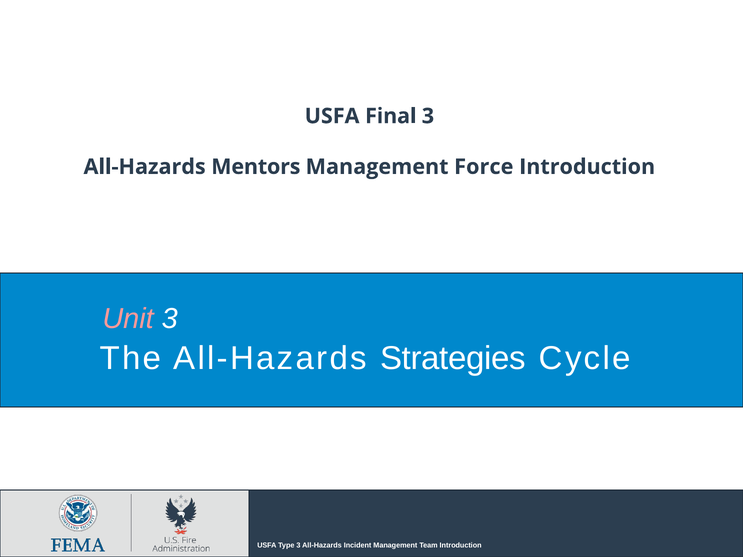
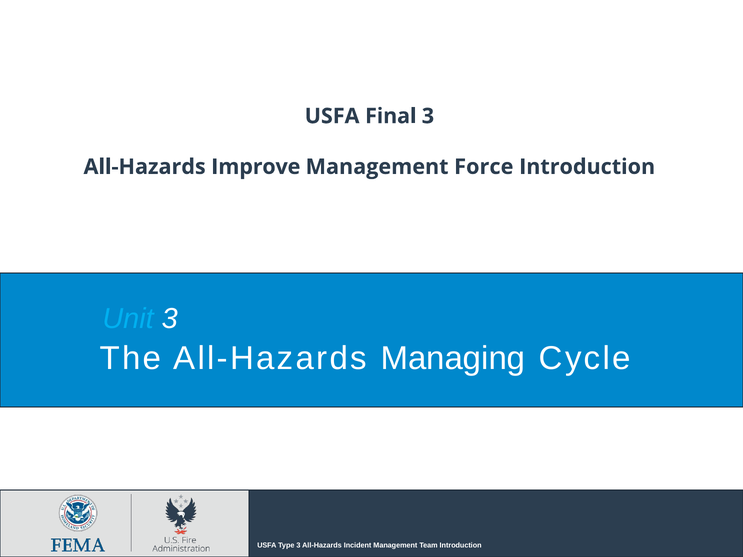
Mentors: Mentors -> Improve
Unit colour: pink -> light blue
Strategies: Strategies -> Managing
